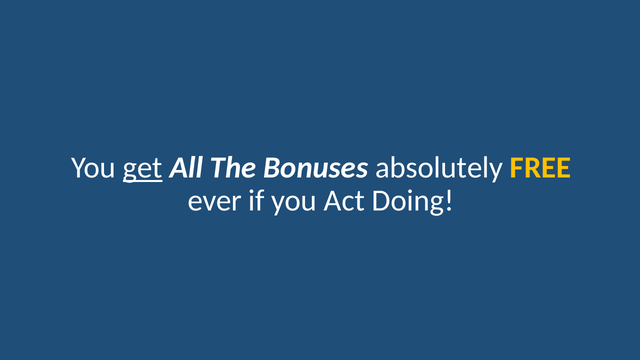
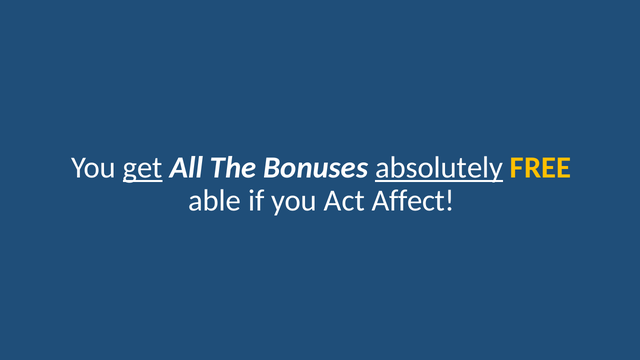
absolutely underline: none -> present
ever: ever -> able
Doing: Doing -> Affect
